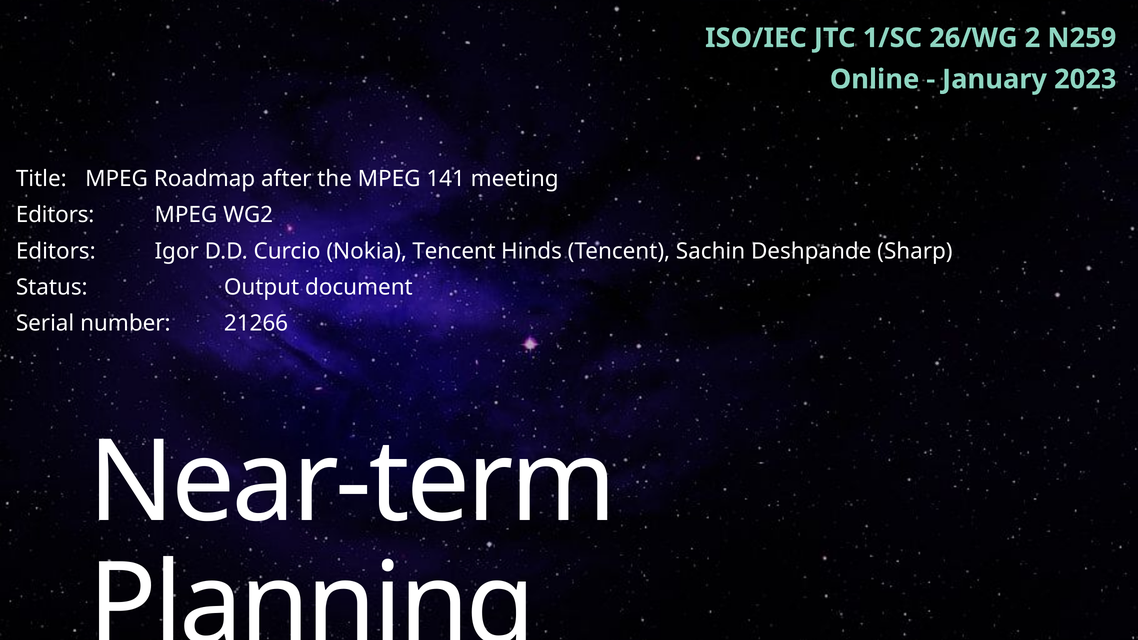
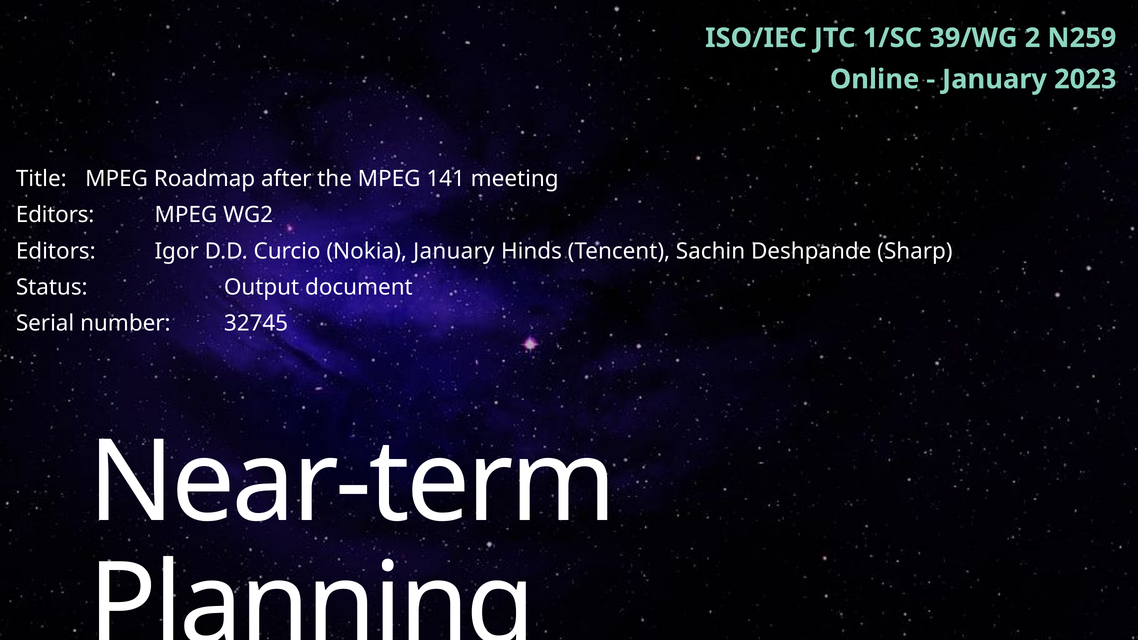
26/WG: 26/WG -> 39/WG
Nokia Tencent: Tencent -> January
21266: 21266 -> 32745
